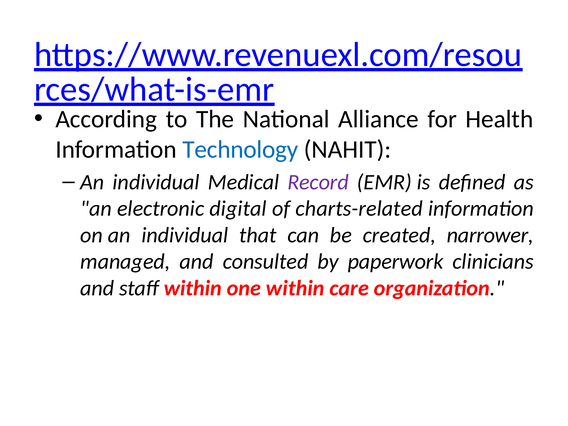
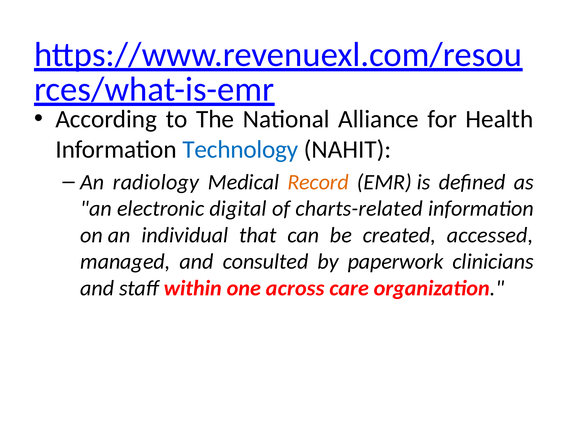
individual at (156, 182): individual -> radiology
Record colour: purple -> orange
narrower: narrower -> accessed
one within: within -> across
